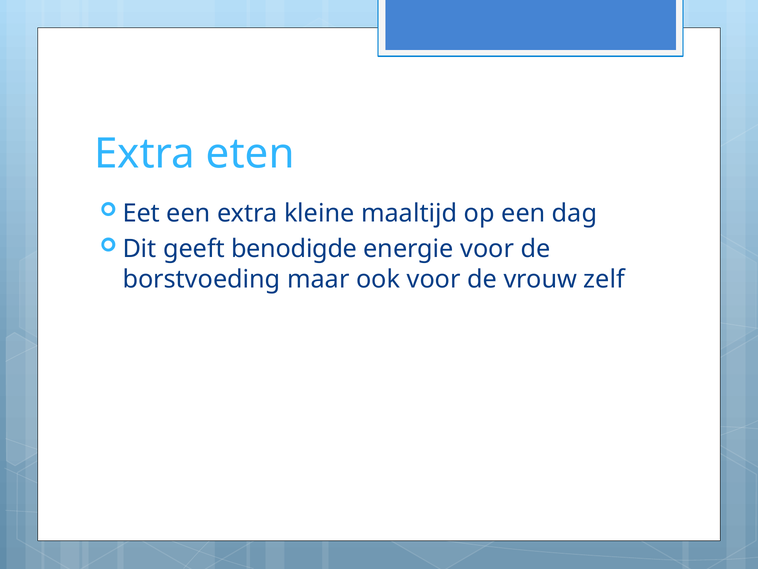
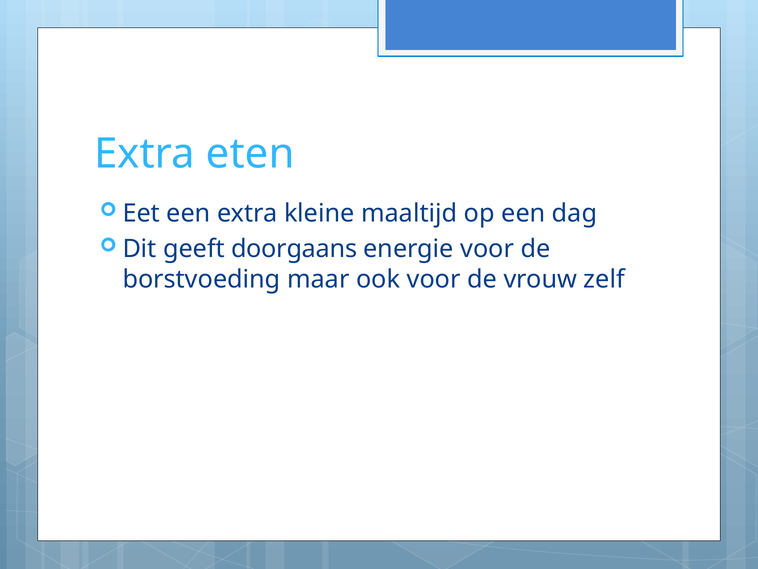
benodigde: benodigde -> doorgaans
